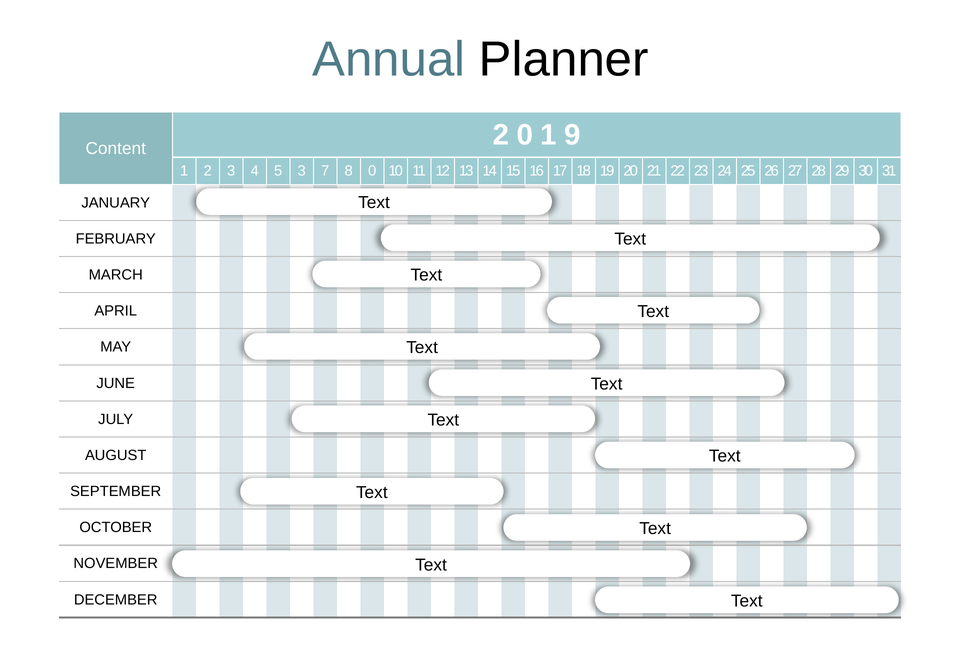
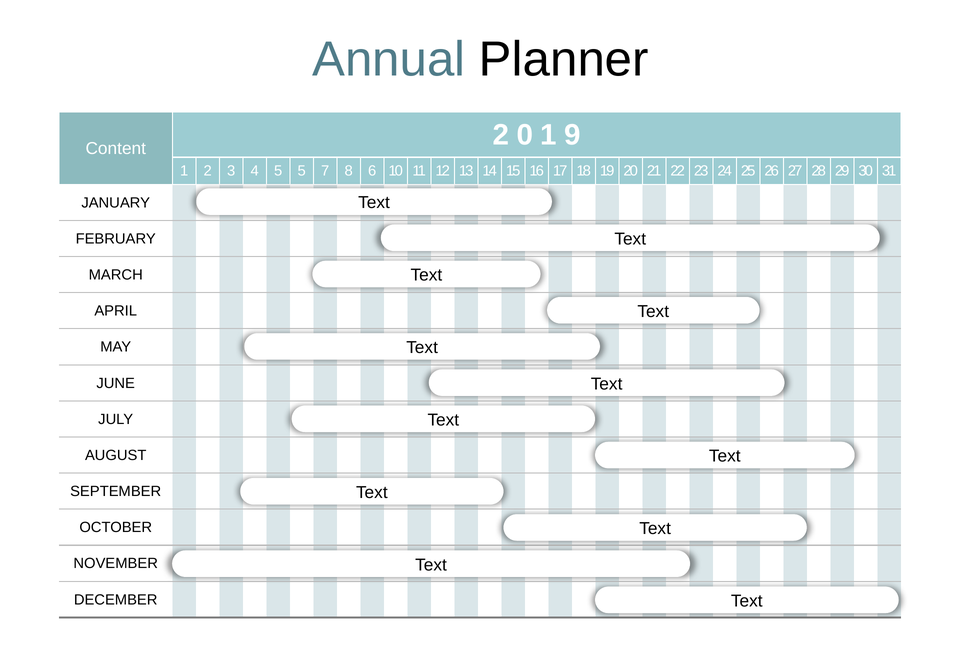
5 3: 3 -> 5
0: 0 -> 6
